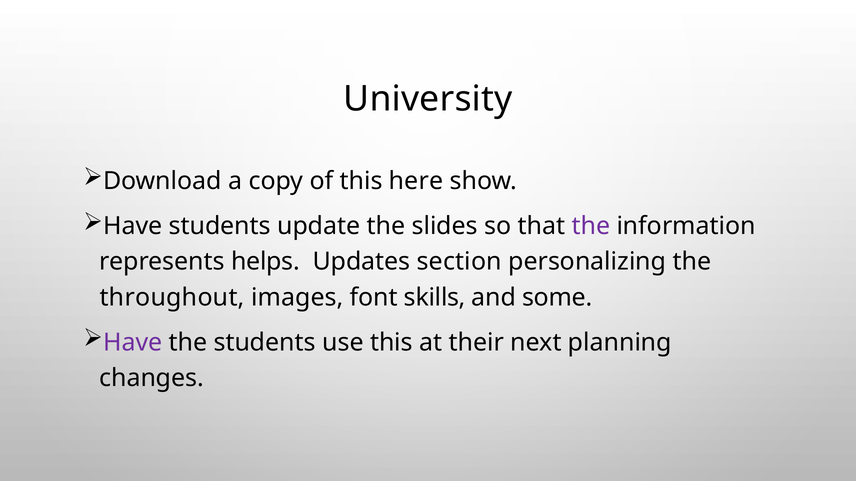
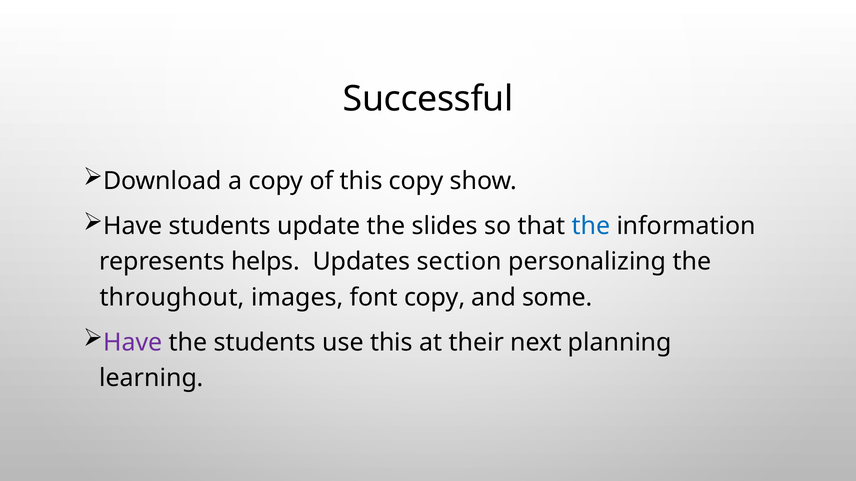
University: University -> Successful
this here: here -> copy
the at (591, 226) colour: purple -> blue
font skills: skills -> copy
changes: changes -> learning
